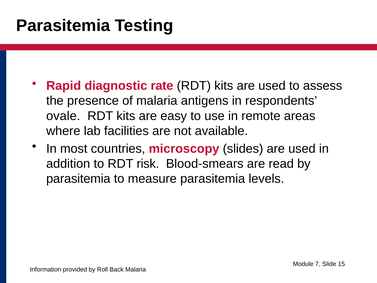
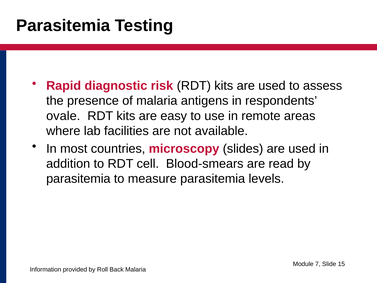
rate: rate -> risk
risk: risk -> cell
